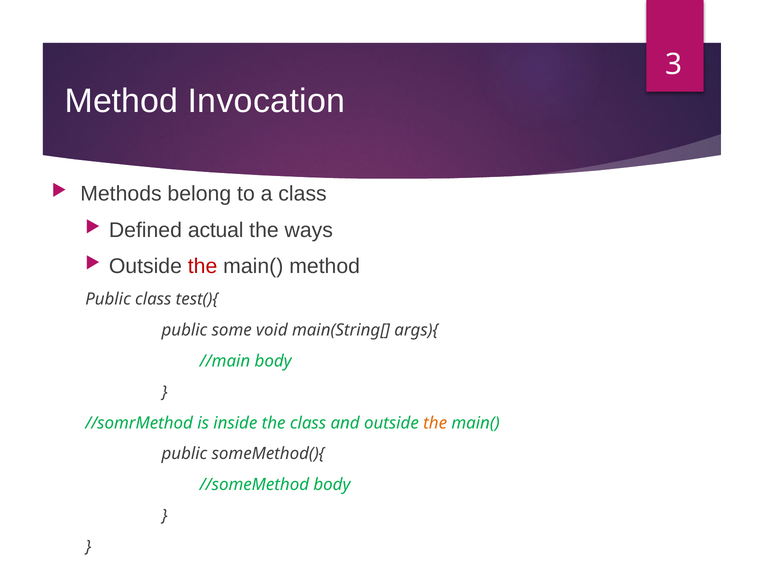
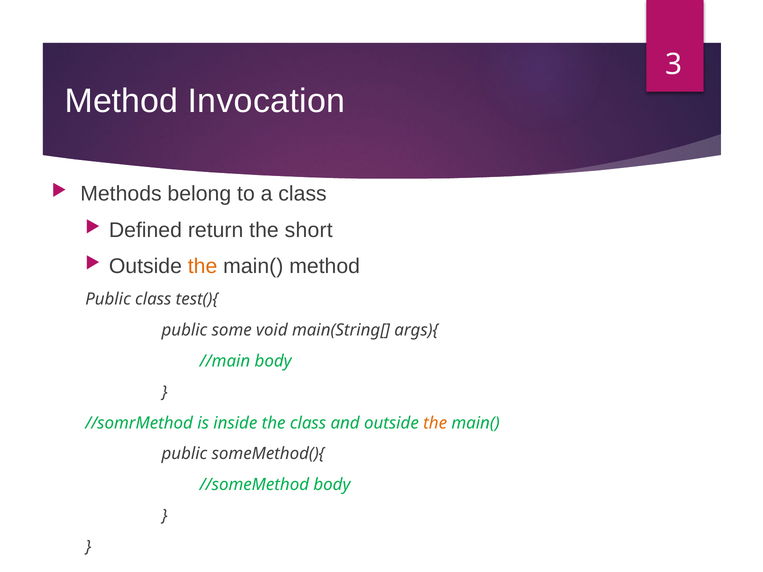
actual: actual -> return
ways: ways -> short
the at (203, 266) colour: red -> orange
